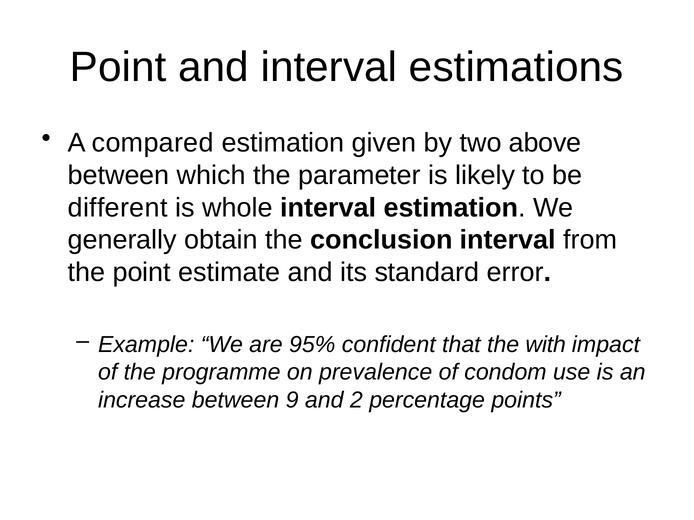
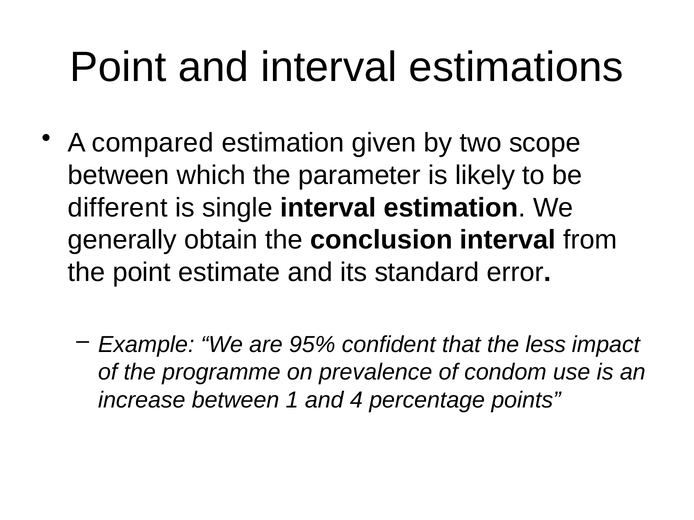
above: above -> scope
whole: whole -> single
with: with -> less
9: 9 -> 1
2: 2 -> 4
